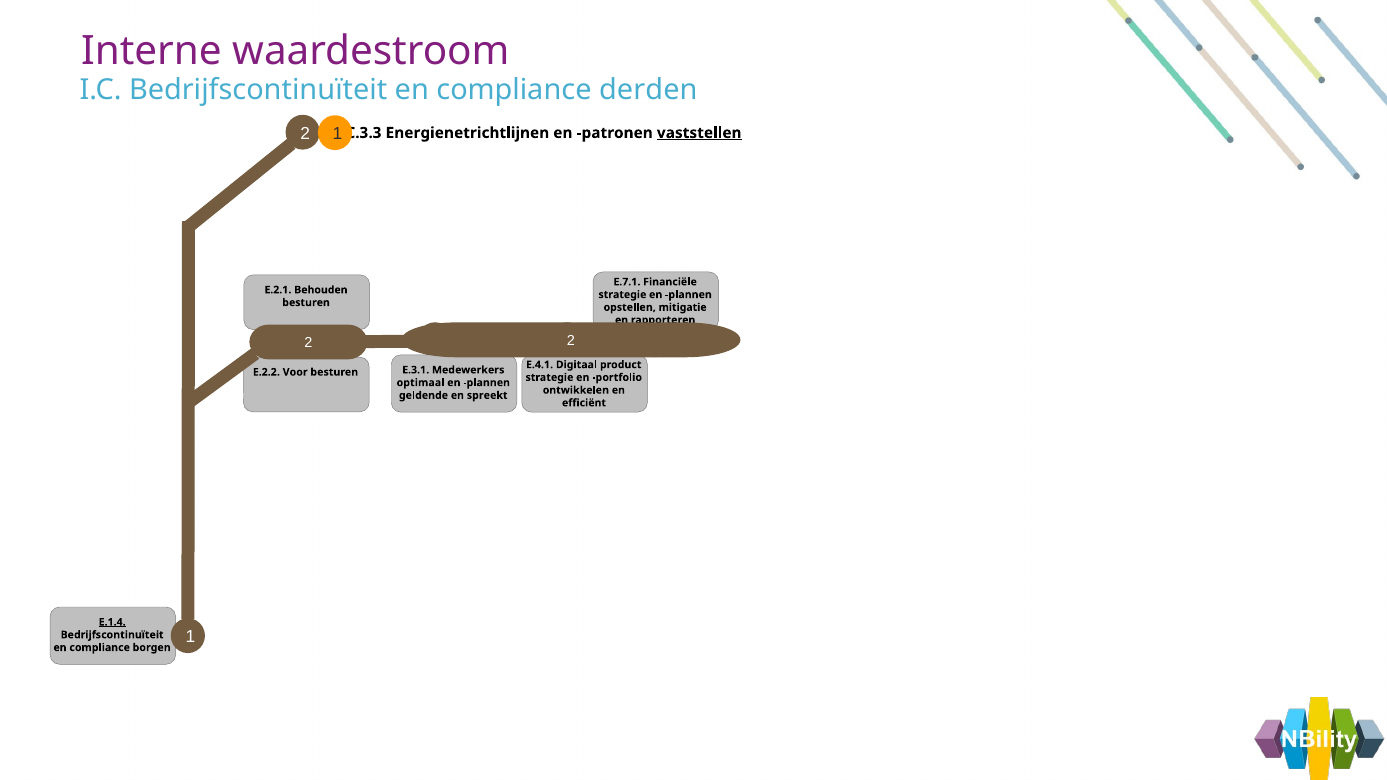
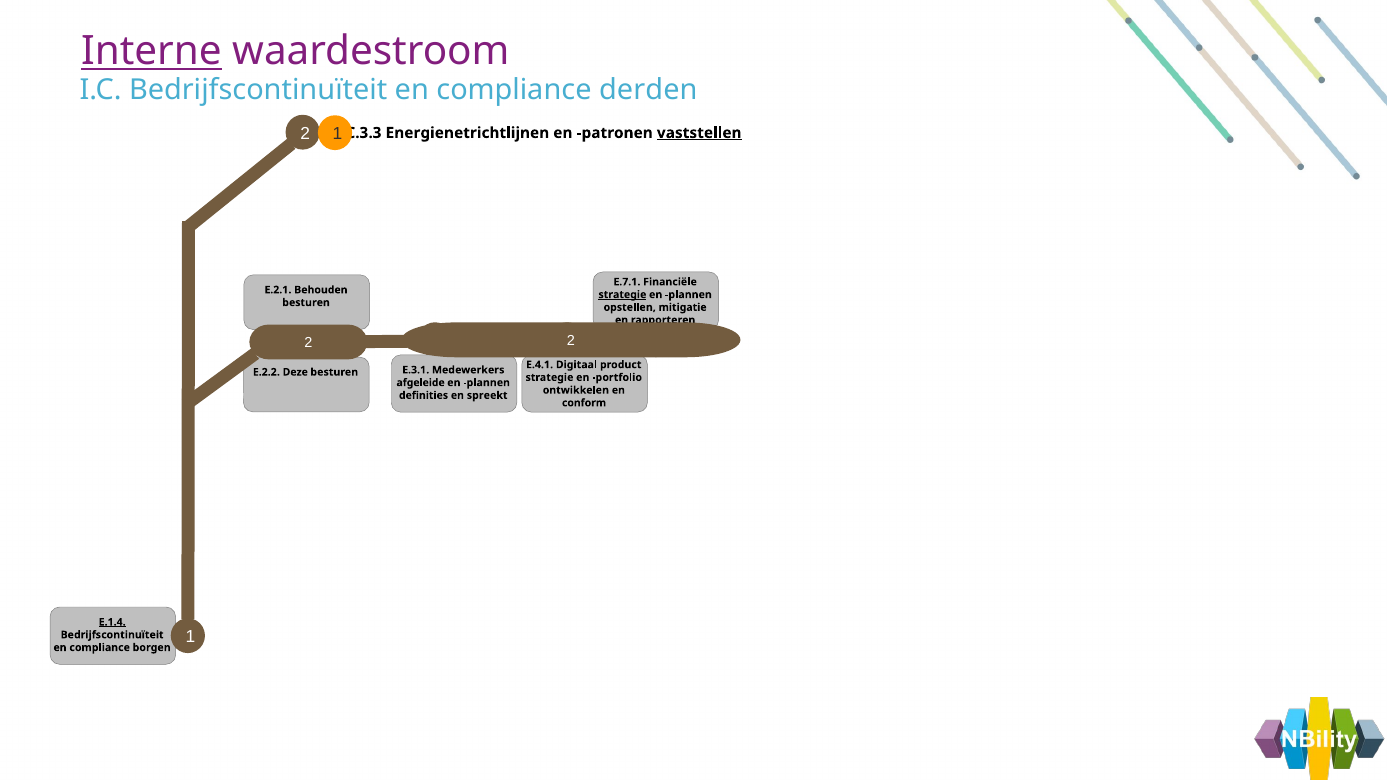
Interne underline: none -> present
strategie at (622, 295) underline: none -> present
Voor: Voor -> Deze
optimaal: optimaal -> afgeleide
geldende: geldende -> definities
efficiënt: efficiënt -> conform
